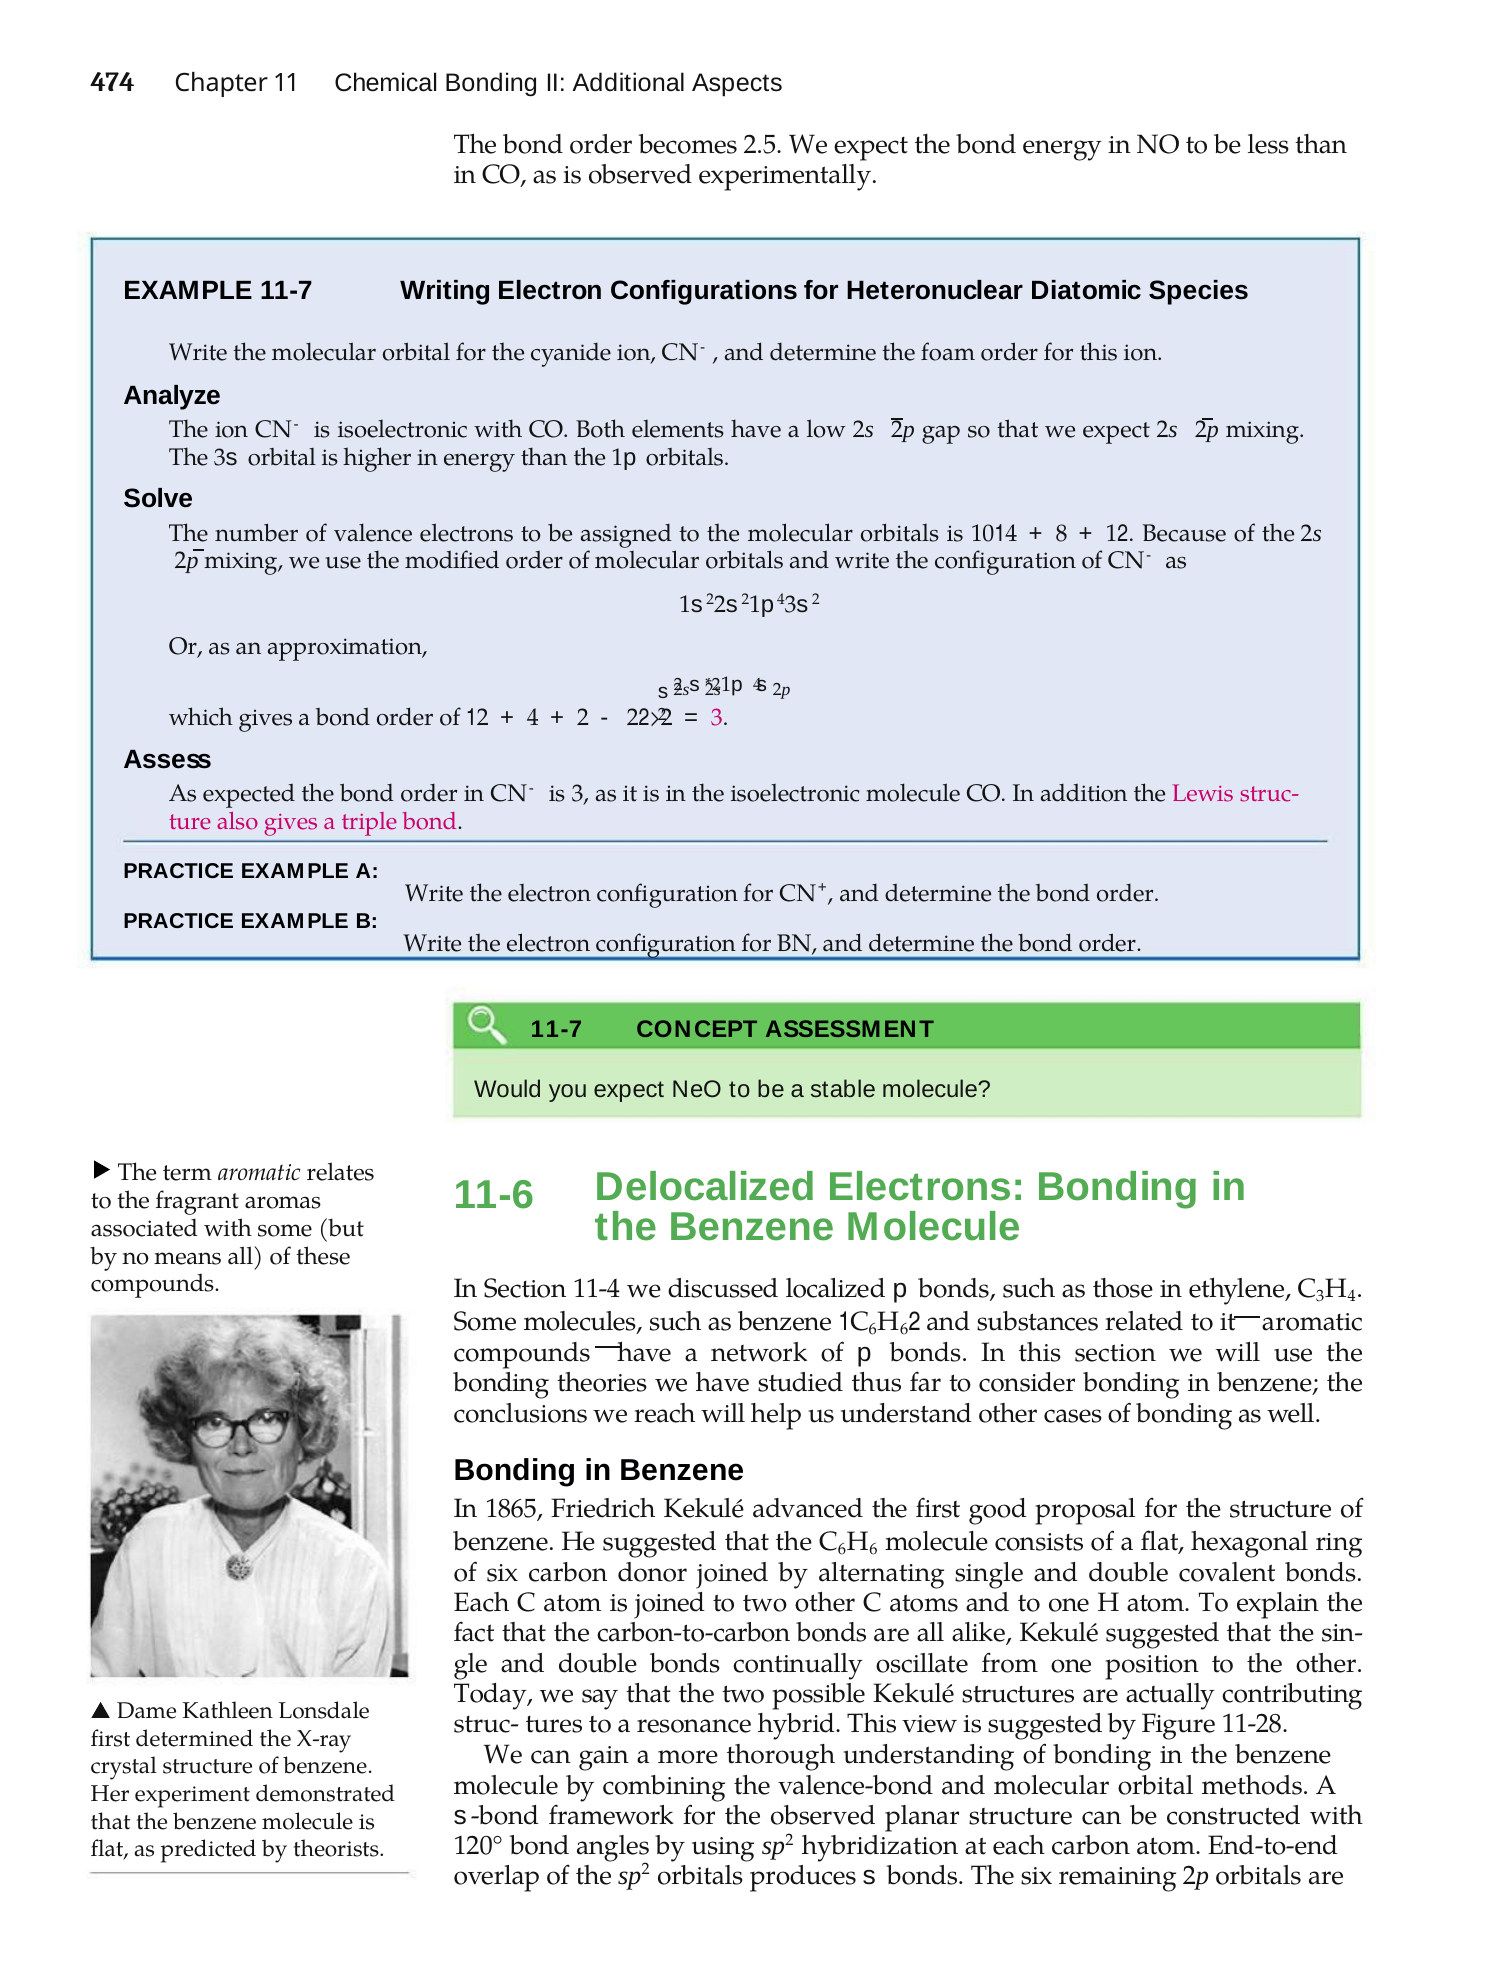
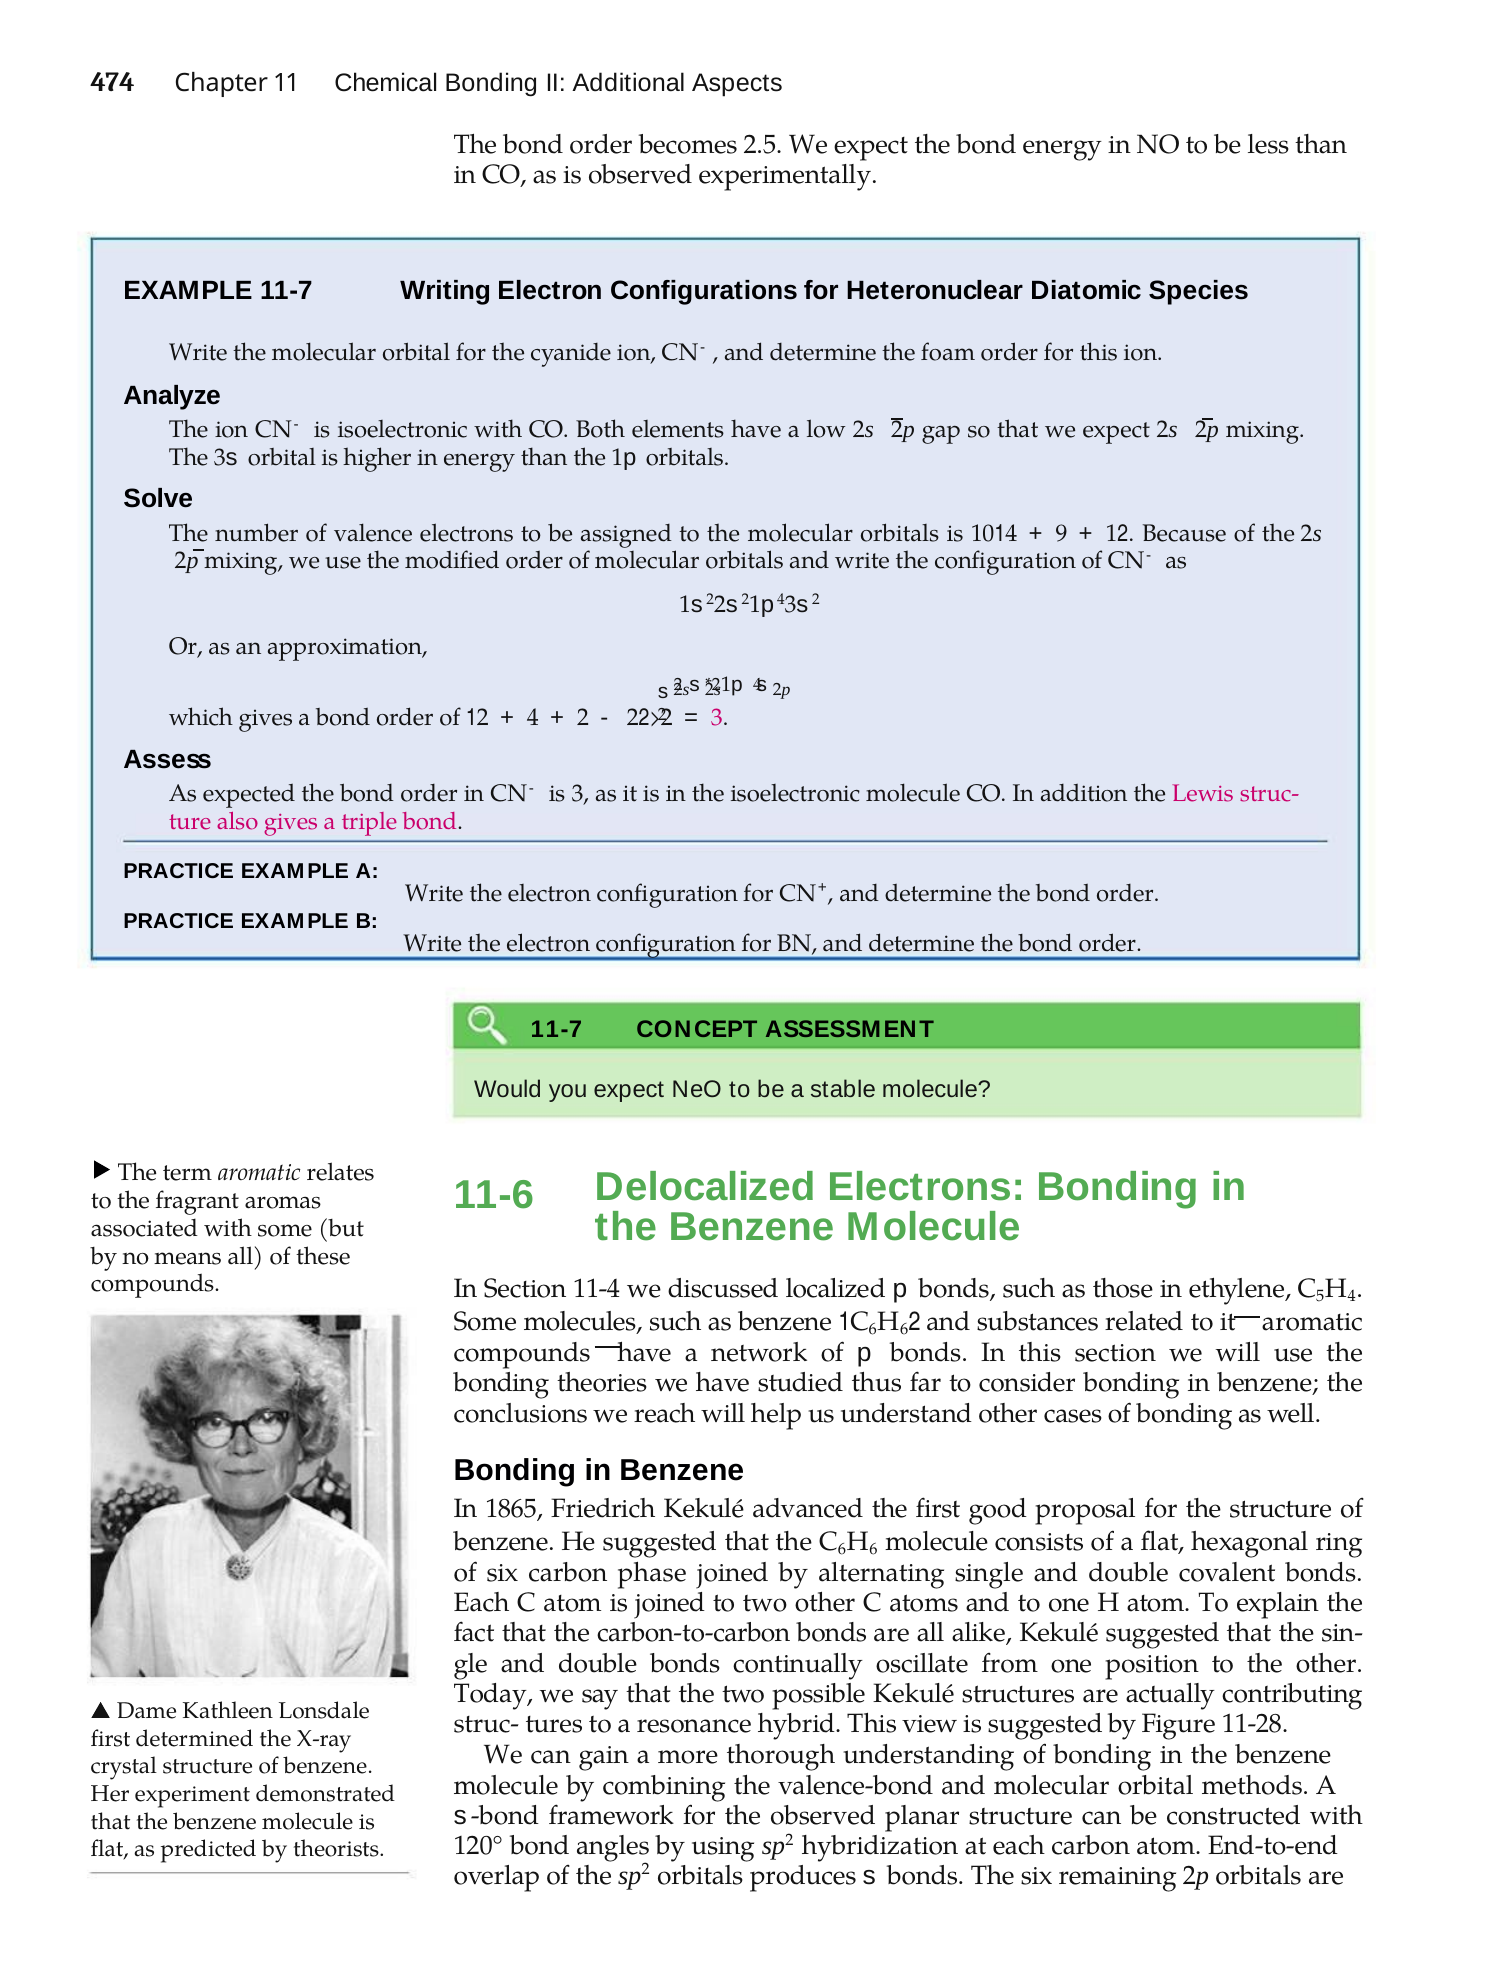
8: 8 -> 9
C 3: 3 -> 5
donor: donor -> phase
